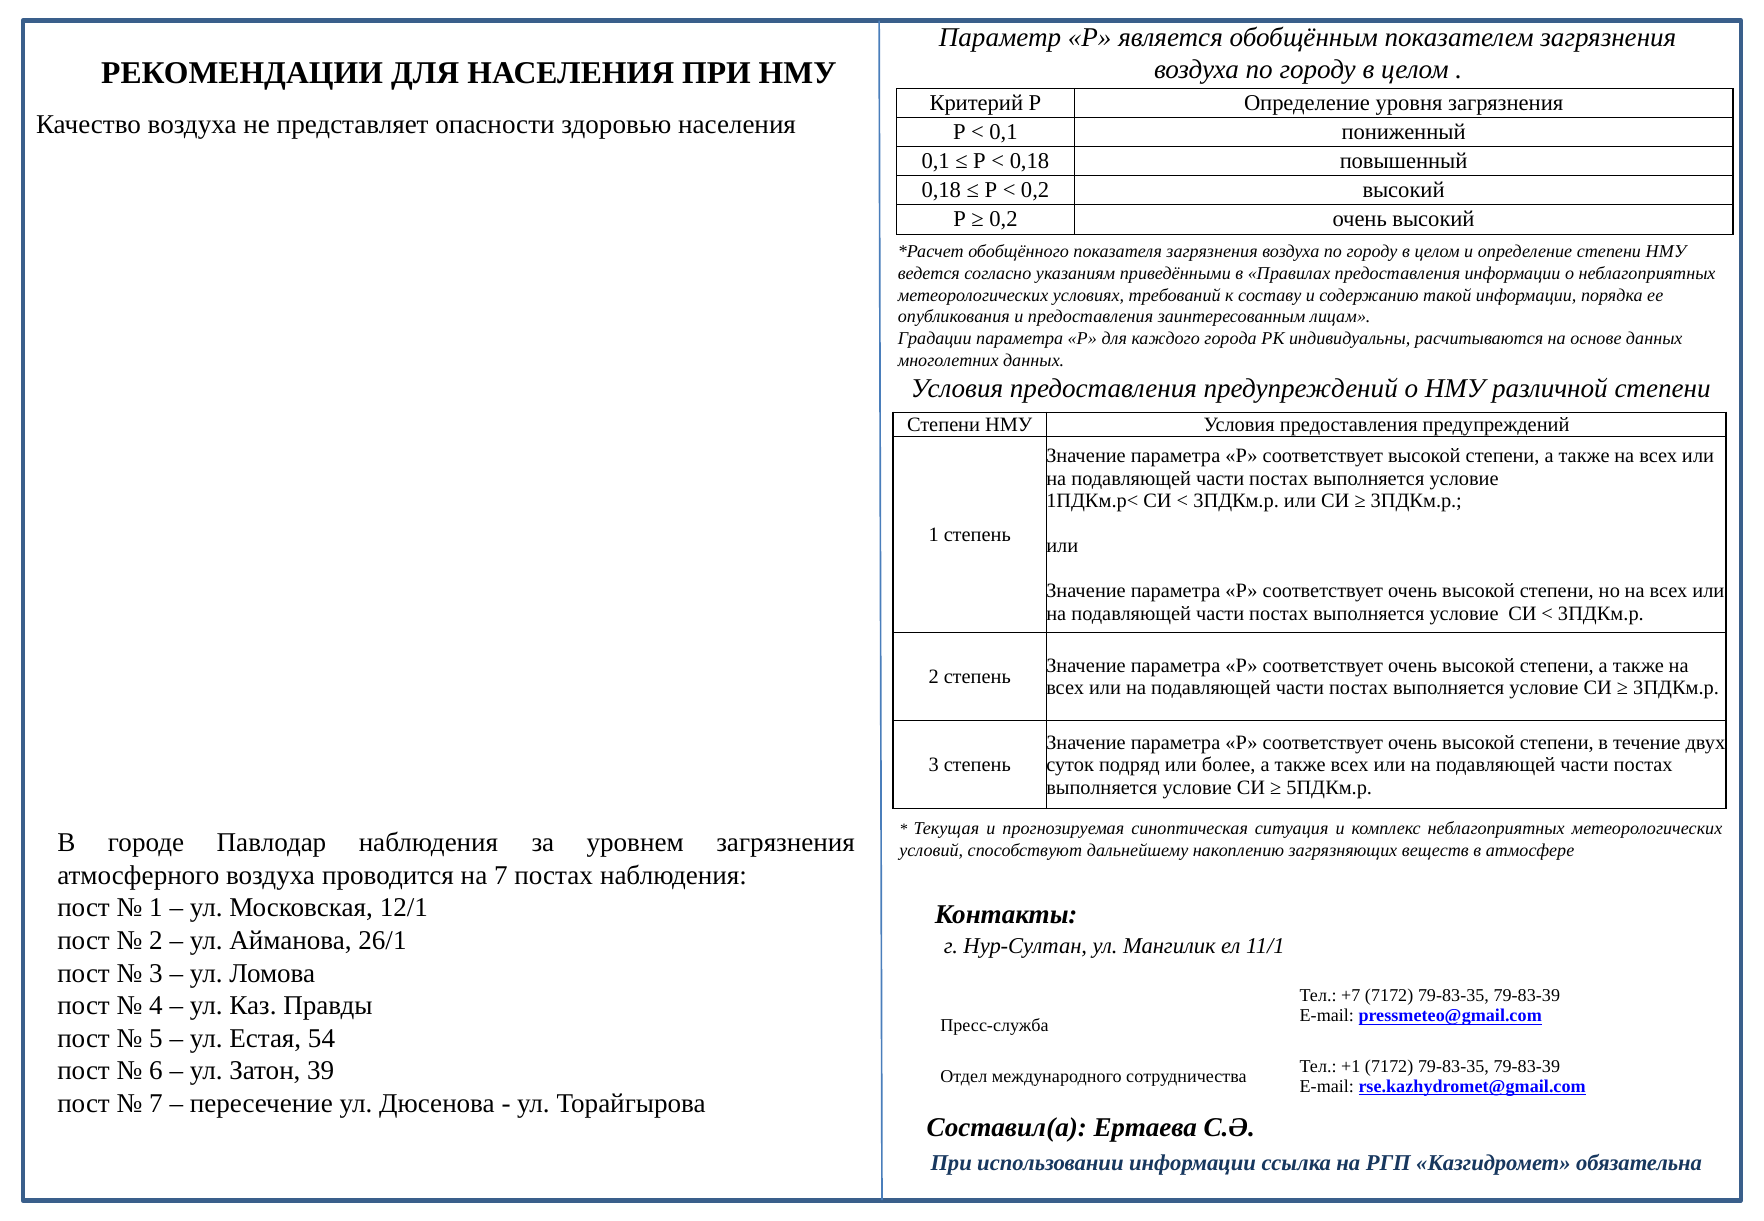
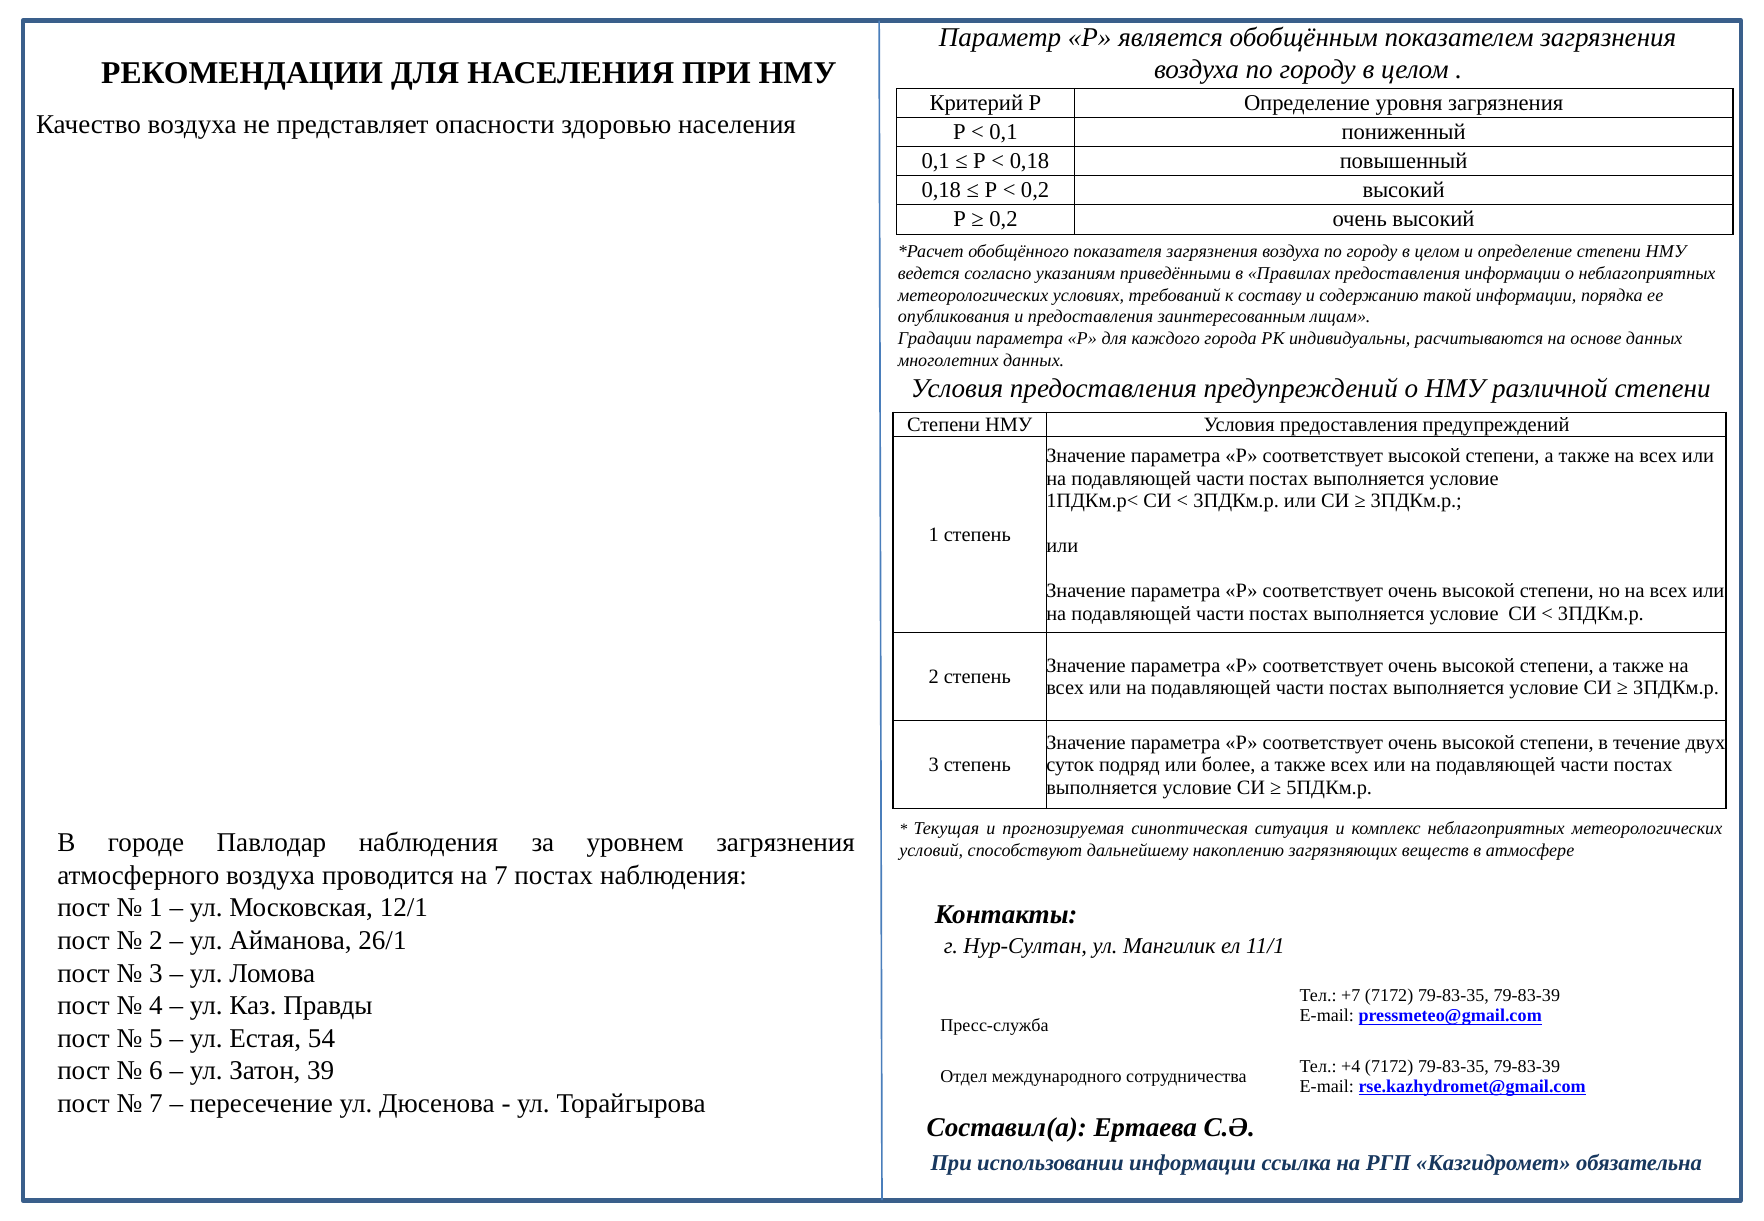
+1: +1 -> +4
